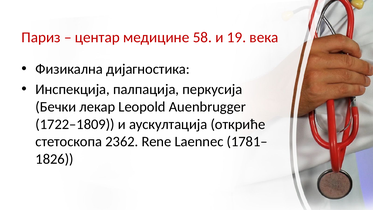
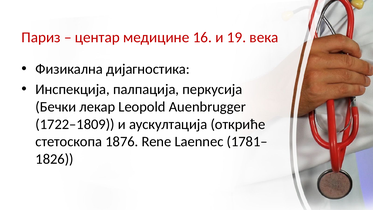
58: 58 -> 16
2362: 2362 -> 1876
